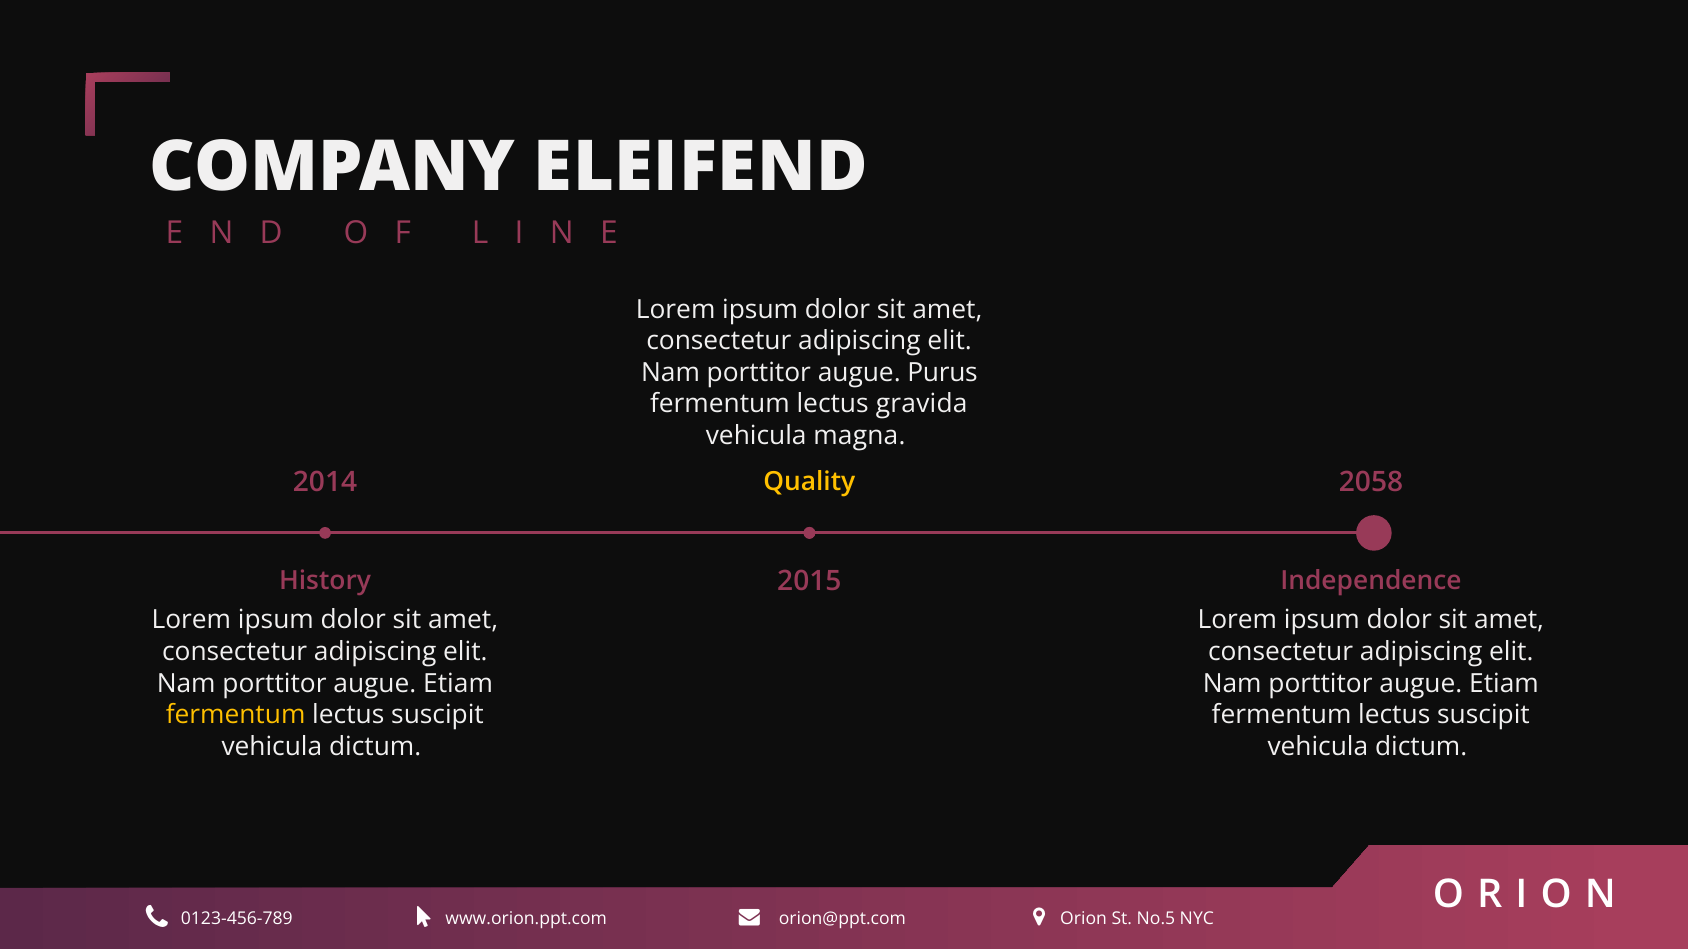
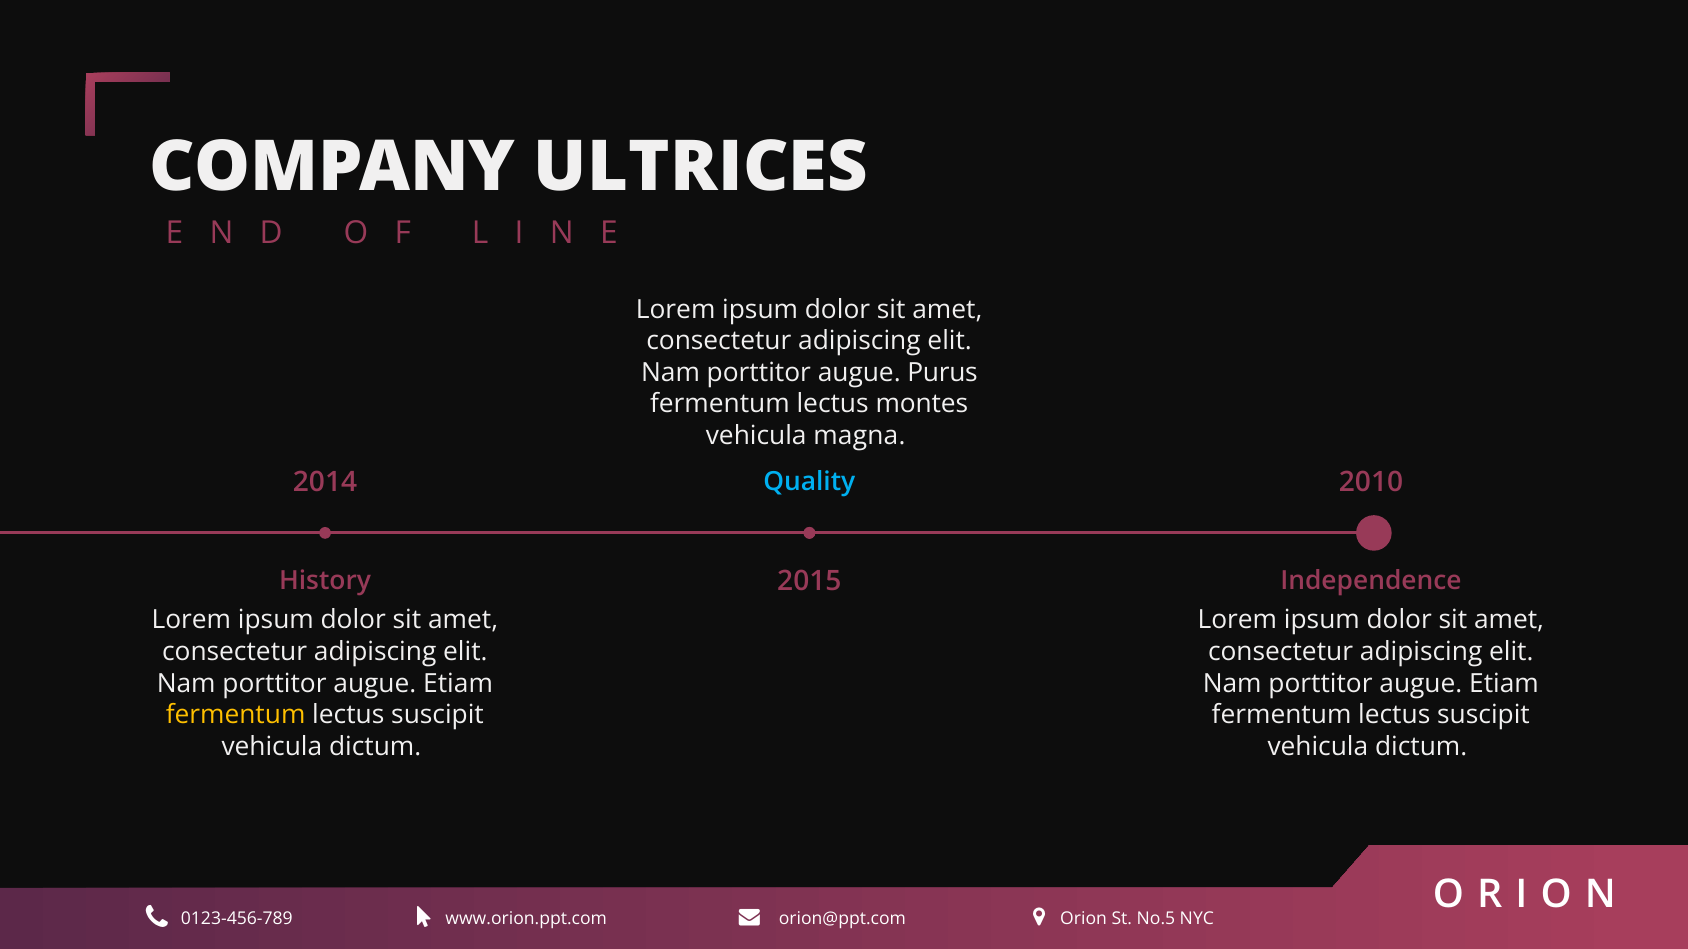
ELEIFEND: ELEIFEND -> ULTRICES
gravida: gravida -> montes
2058: 2058 -> 2010
Quality colour: yellow -> light blue
